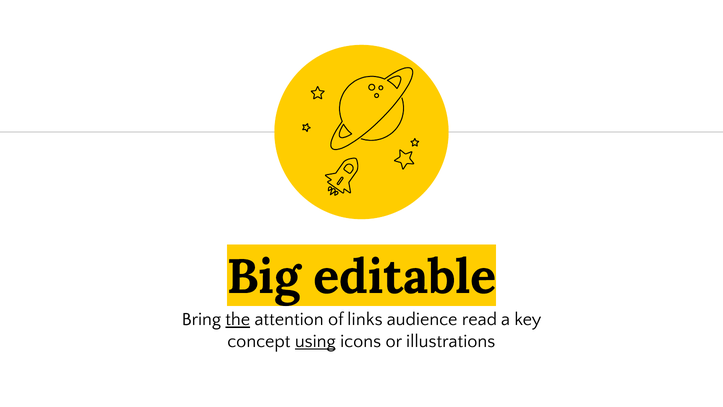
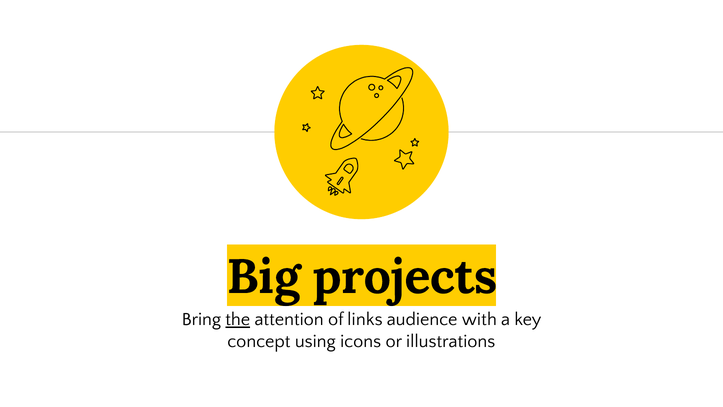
editable: editable -> projects
read: read -> with
using underline: present -> none
